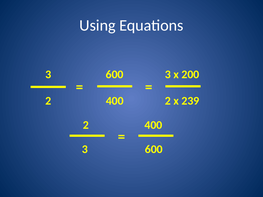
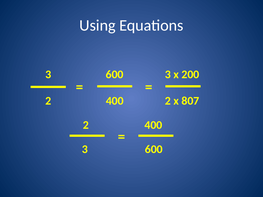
239: 239 -> 807
